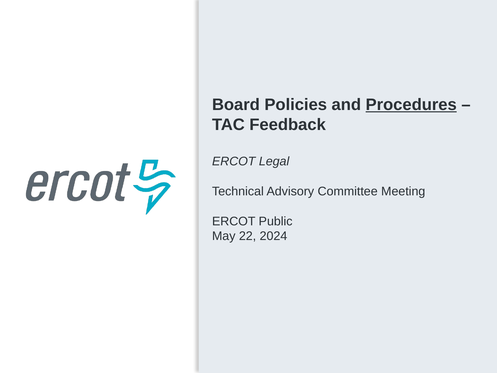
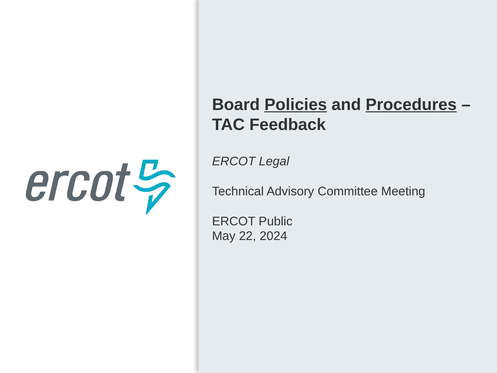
Policies underline: none -> present
